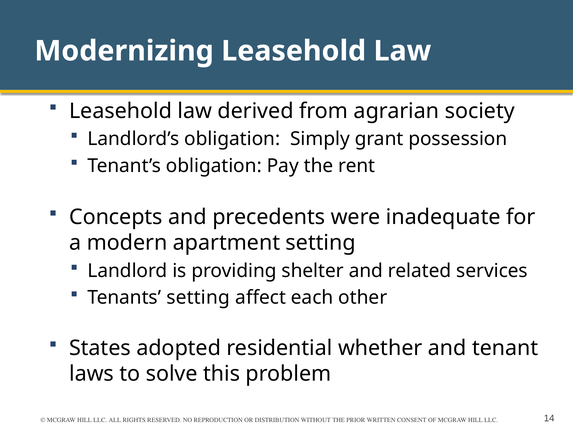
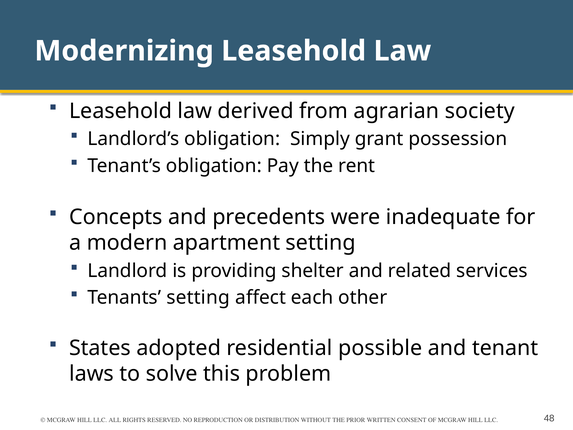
whether: whether -> possible
14: 14 -> 48
